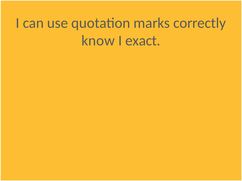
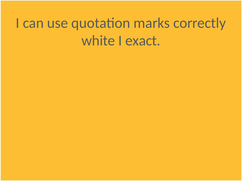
know: know -> white
